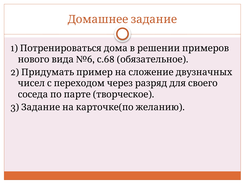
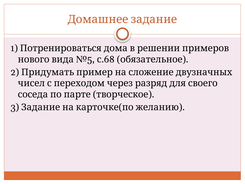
№6: №6 -> №5
